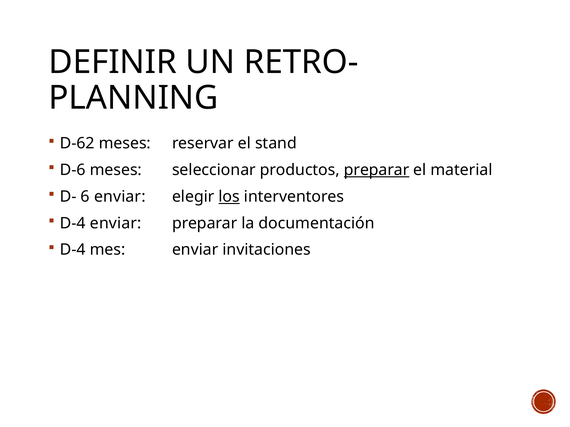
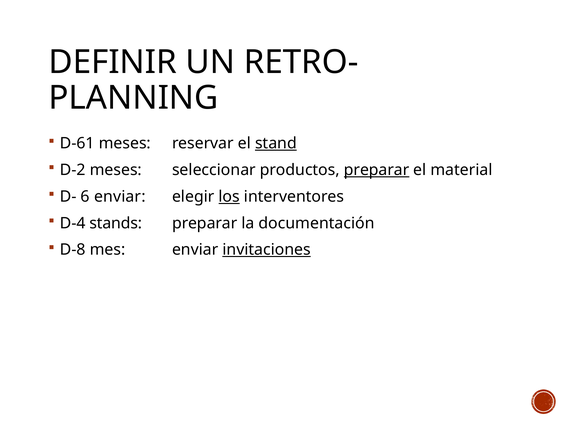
D-62: D-62 -> D-61
stand underline: none -> present
D-6: D-6 -> D-2
D-4 enviar: enviar -> stands
D-4 at (73, 250): D-4 -> D-8
invitaciones underline: none -> present
